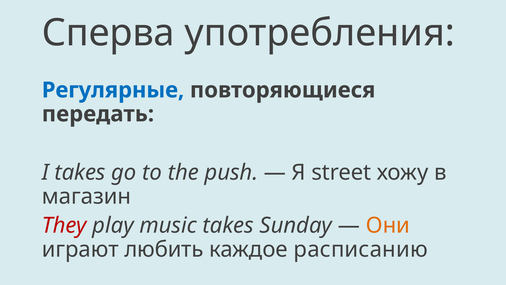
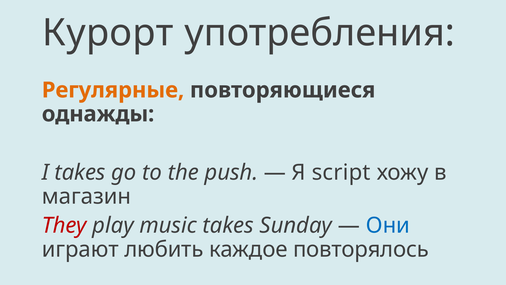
Сперва: Сперва -> Курорт
Регулярные colour: blue -> orange
передать: передать -> однажды
street: street -> script
Они colour: orange -> blue
расписанию: расписанию -> повторялось
